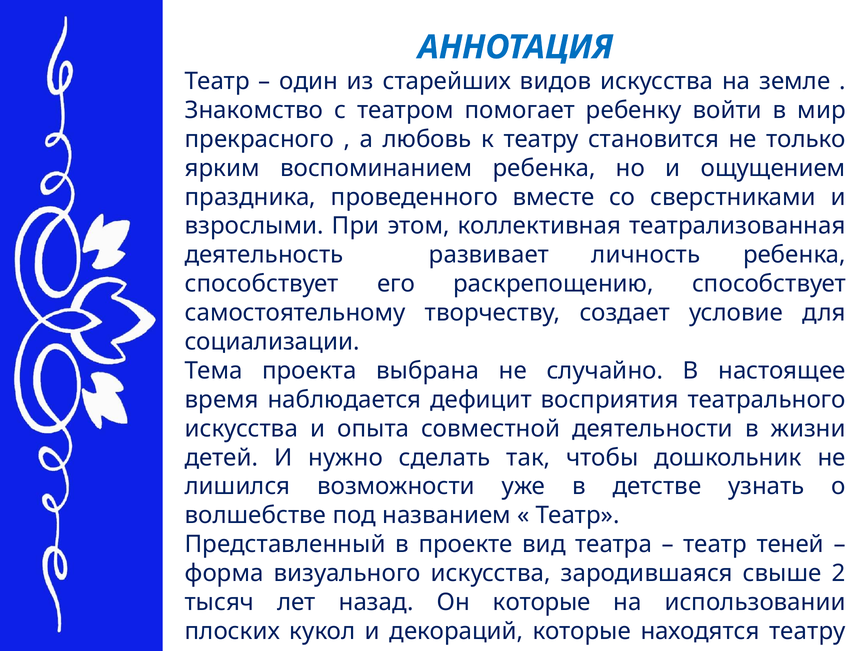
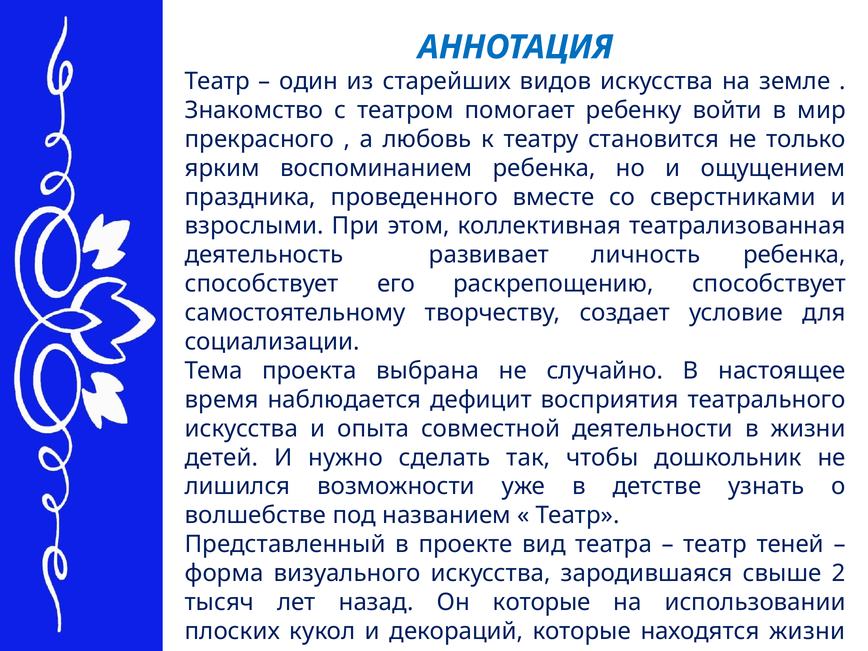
находятся театру: театру -> жизни
